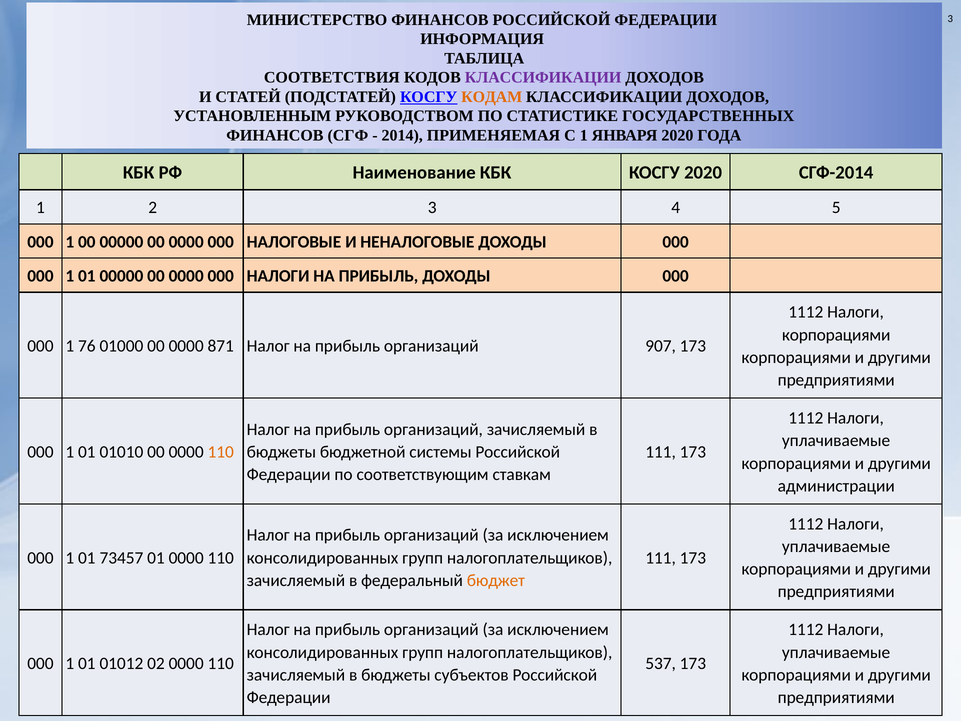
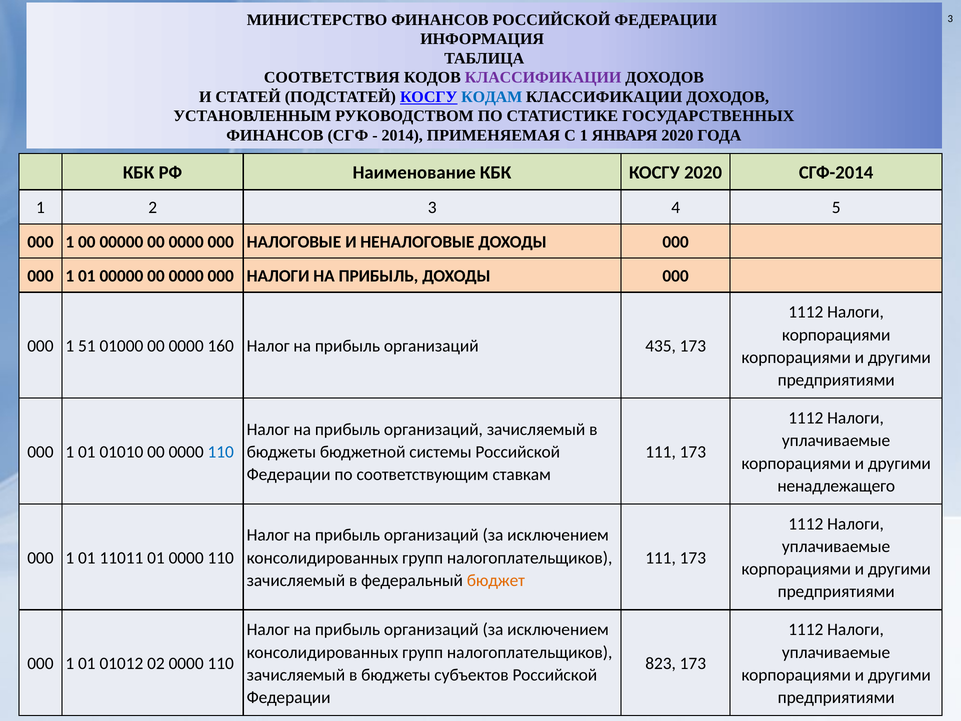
КОДАМ colour: orange -> blue
76: 76 -> 51
871: 871 -> 160
907: 907 -> 435
110 at (221, 452) colour: orange -> blue
администрации: администрации -> ненадлежащего
73457: 73457 -> 11011
537: 537 -> 823
